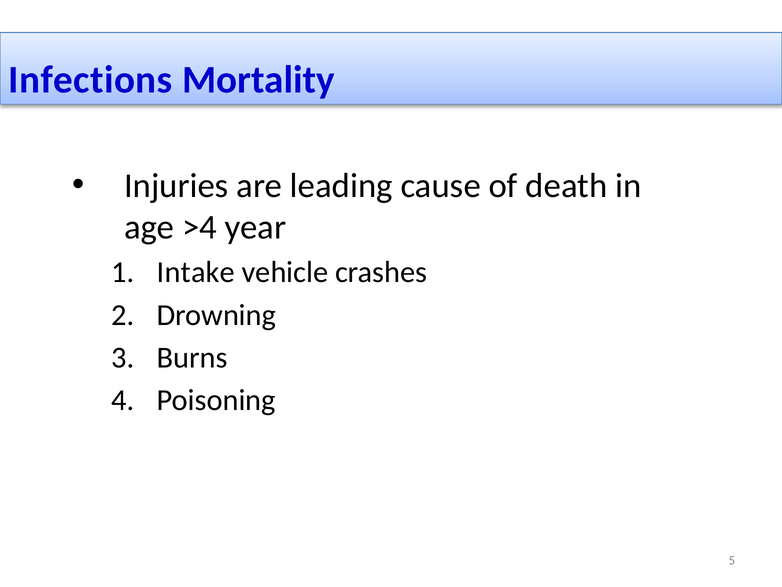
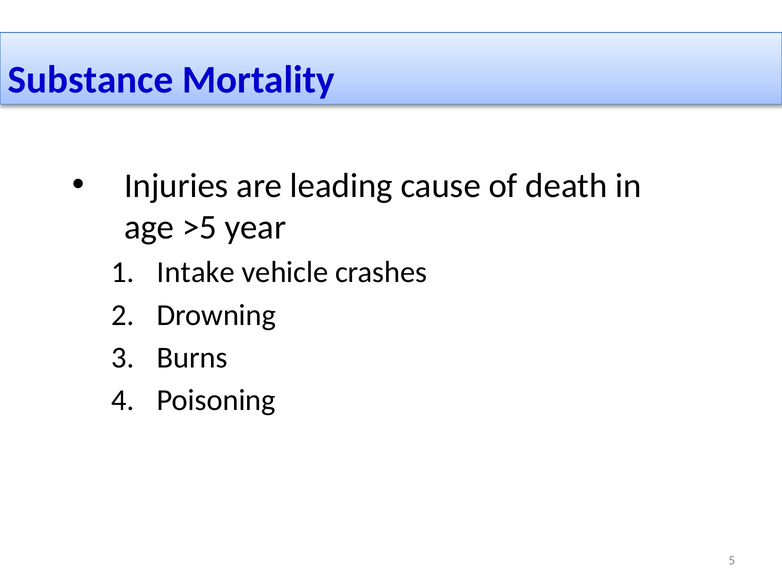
Infections: Infections -> Substance
>4: >4 -> >5
